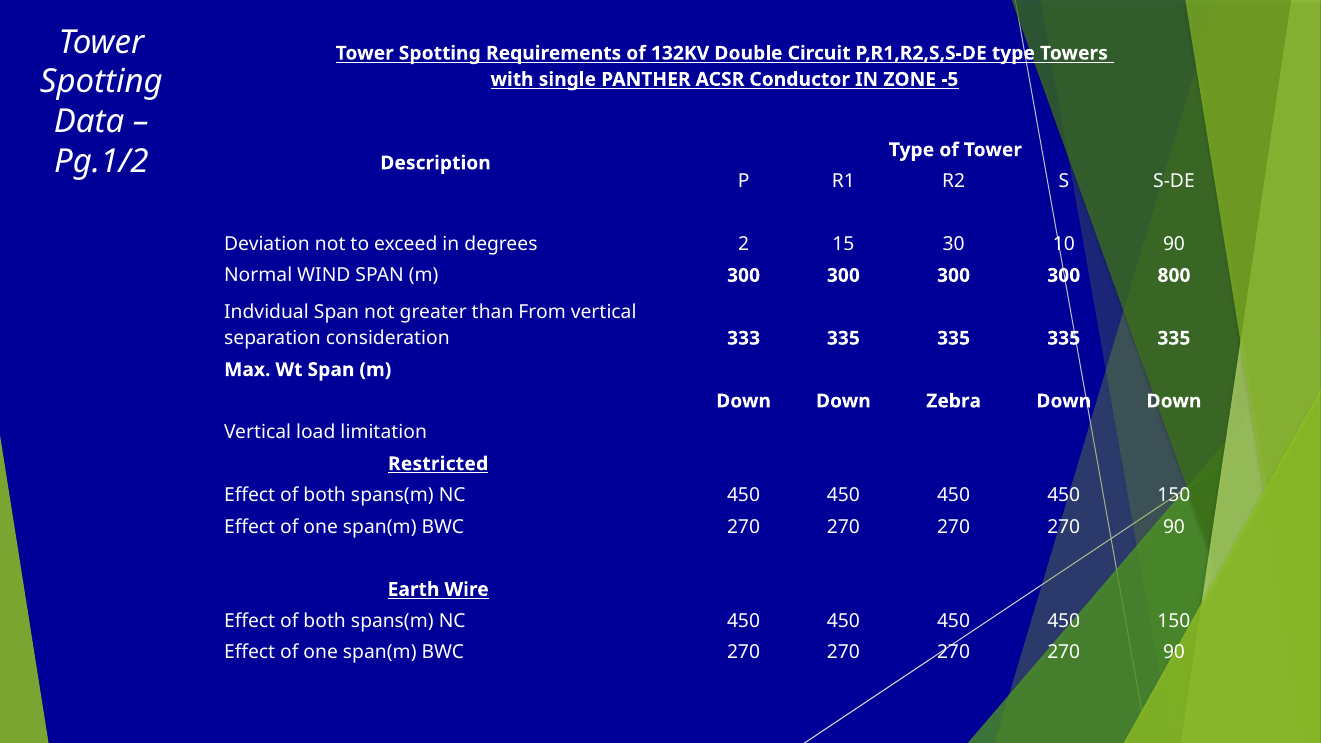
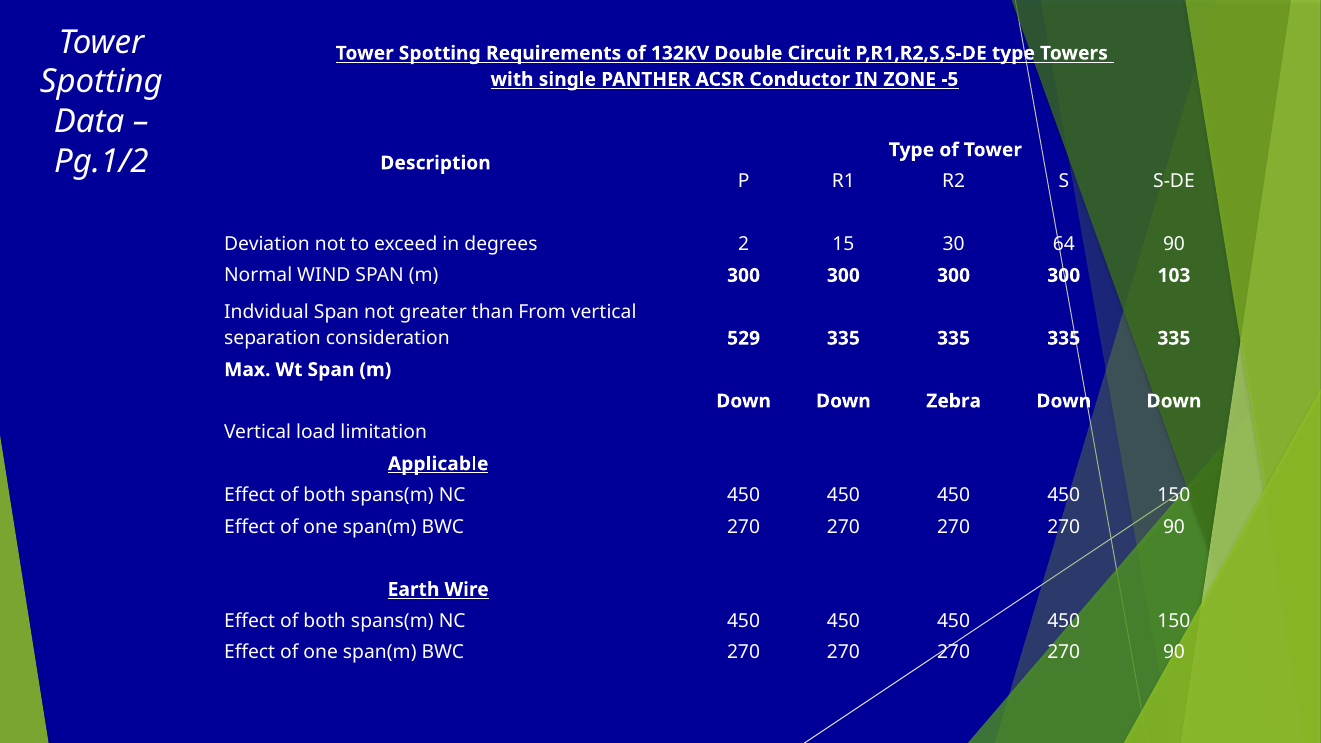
10: 10 -> 64
800: 800 -> 103
333: 333 -> 529
Restricted: Restricted -> Applicable
